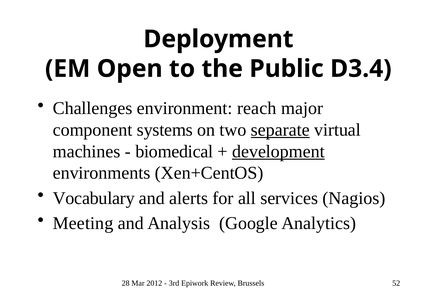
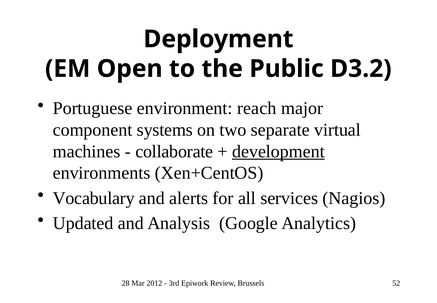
D3.4: D3.4 -> D3.2
Challenges: Challenges -> Portuguese
separate underline: present -> none
biomedical: biomedical -> collaborate
Meeting: Meeting -> Updated
